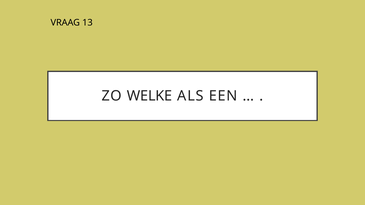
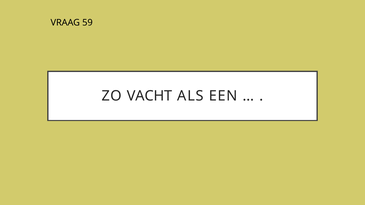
13: 13 -> 59
WELKE: WELKE -> VACHT
